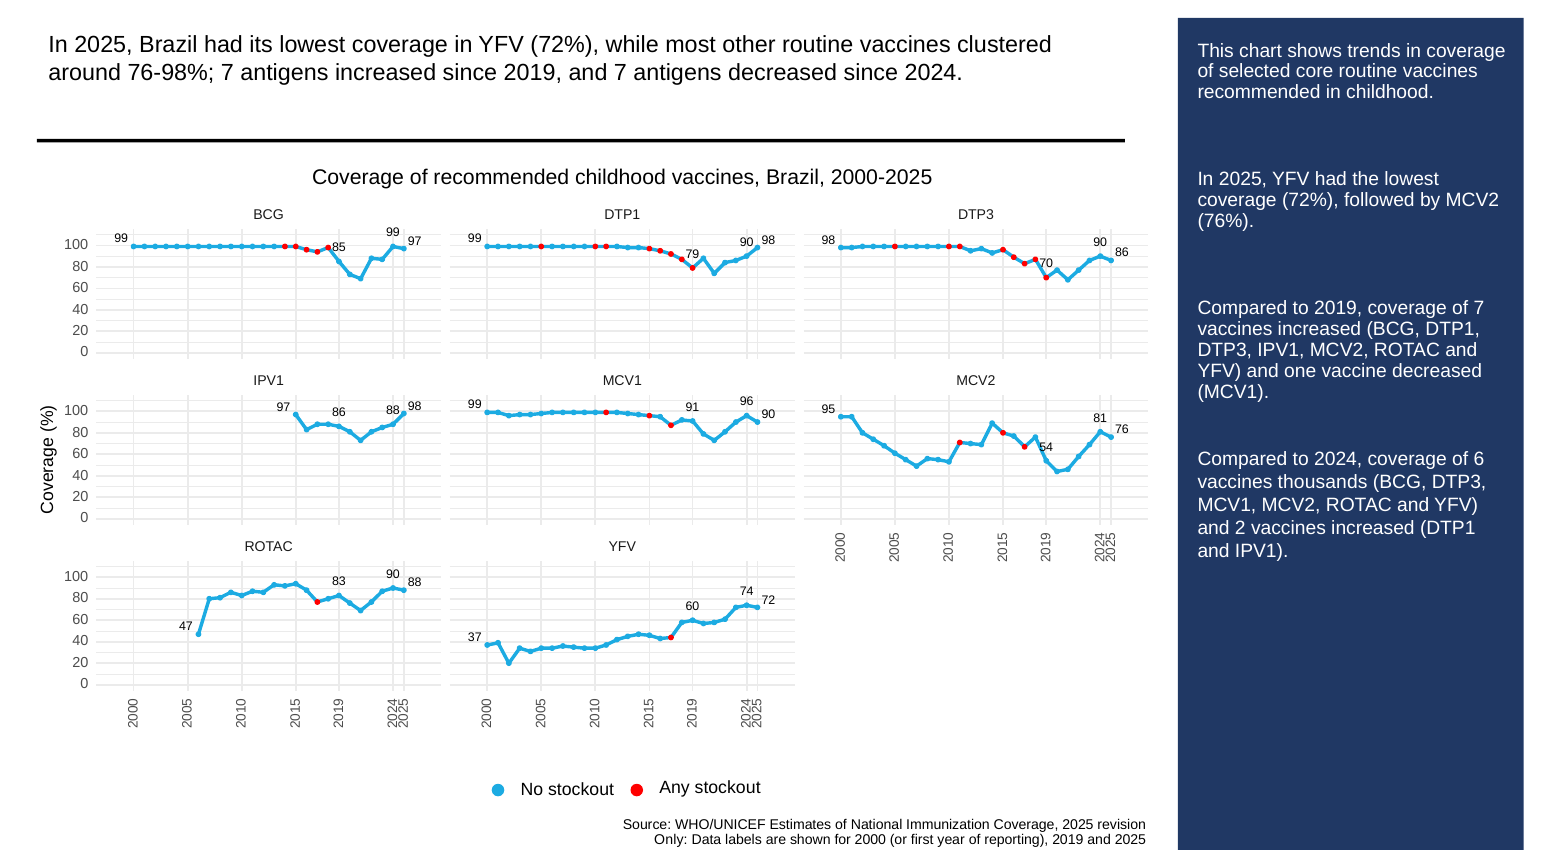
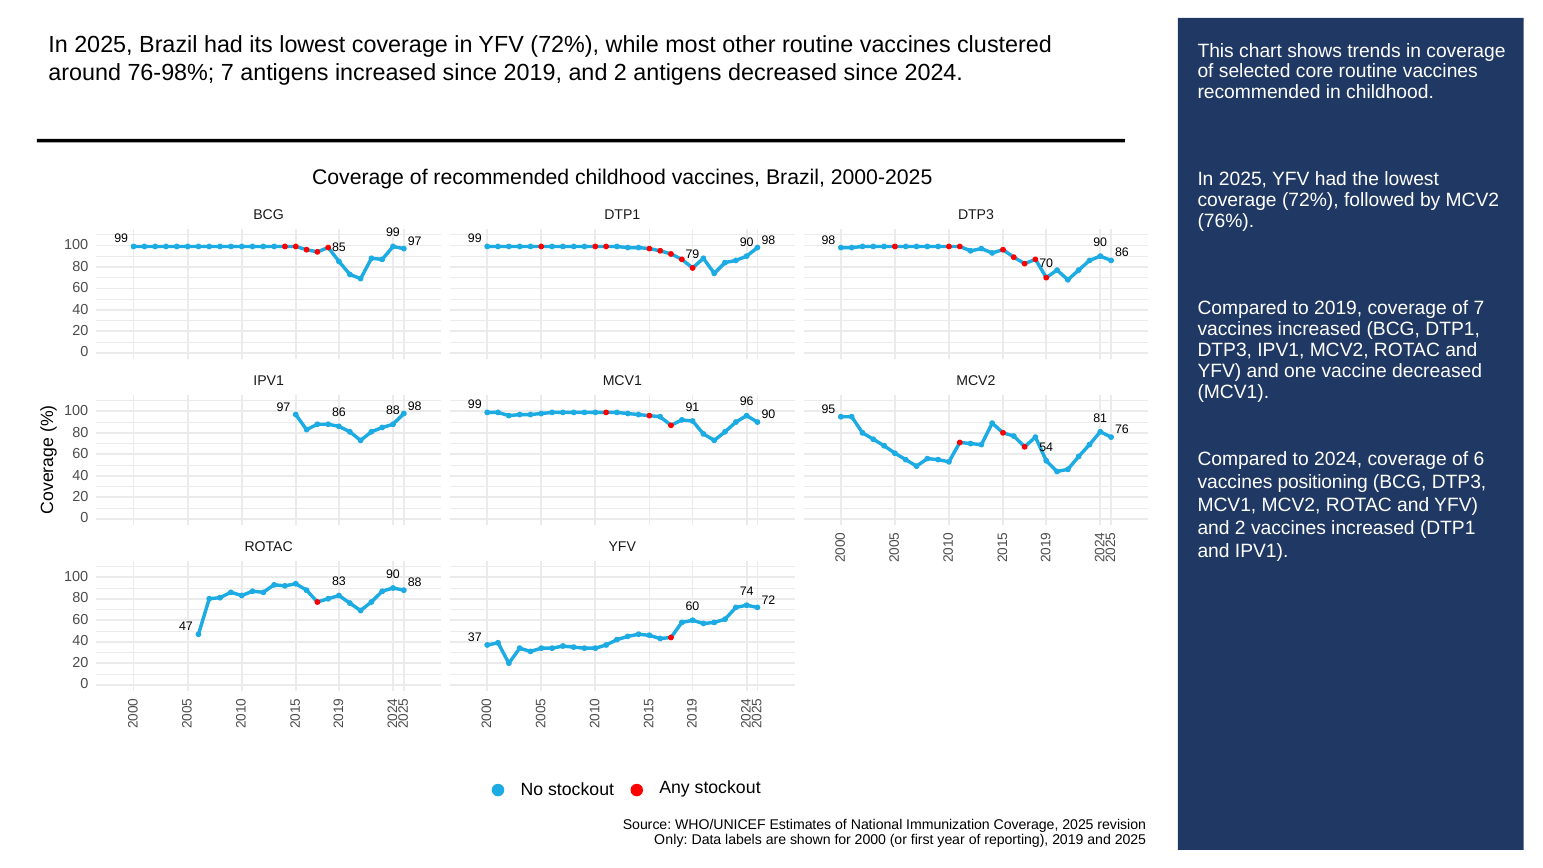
2019 and 7: 7 -> 2
thousands: thousands -> positioning
